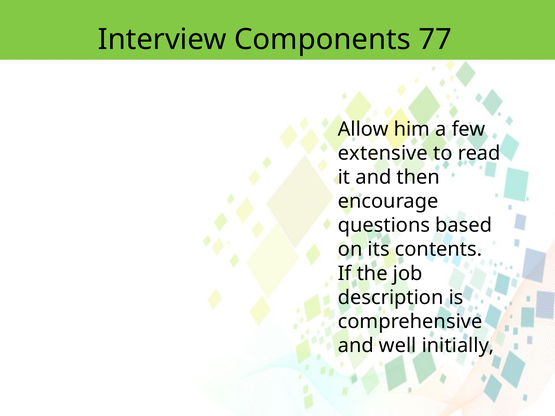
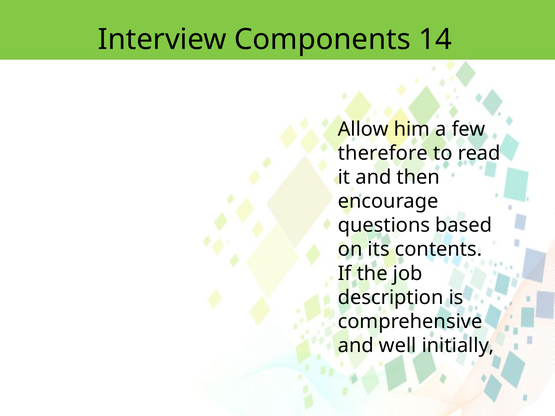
77: 77 -> 14
extensive: extensive -> therefore
